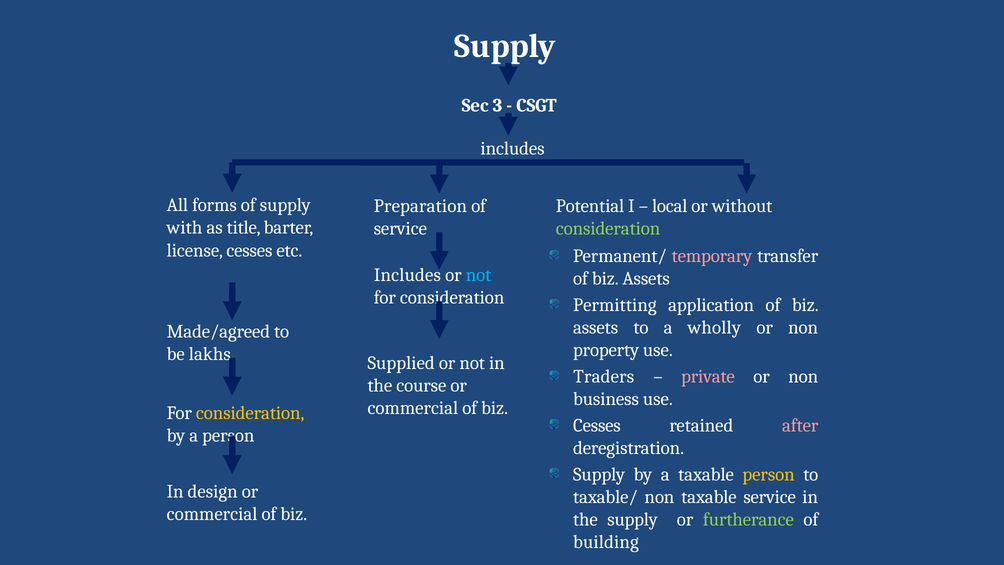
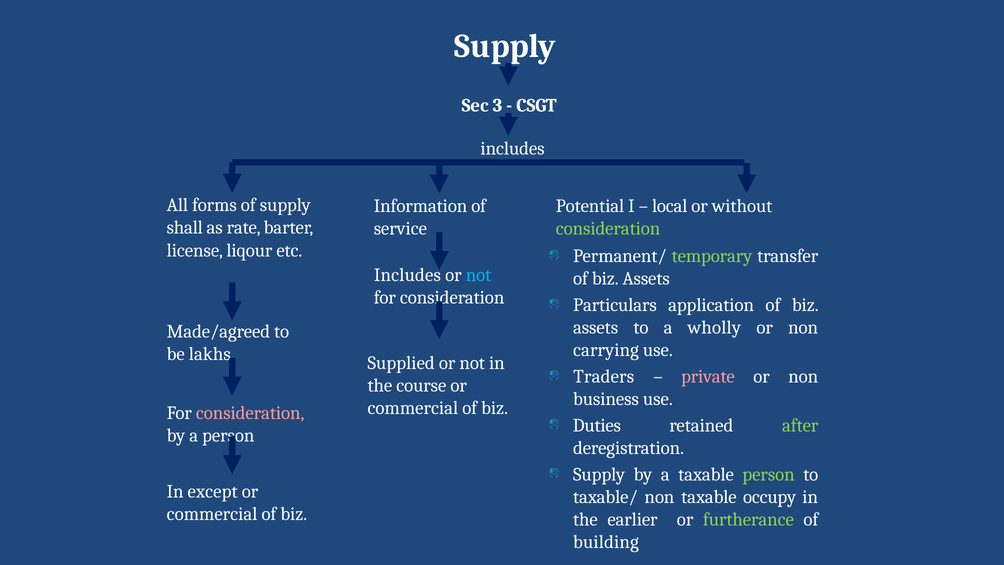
Preparation: Preparation -> Information
with: with -> shall
title: title -> rate
license cesses: cesses -> liqour
temporary colour: pink -> light green
Permitting: Permitting -> Particulars
property: property -> carrying
consideration at (250, 413) colour: yellow -> pink
Cesses at (597, 425): Cesses -> Duties
after colour: pink -> light green
person at (769, 474) colour: yellow -> light green
design: design -> except
taxable service: service -> occupy
the supply: supply -> earlier
